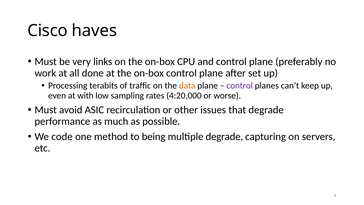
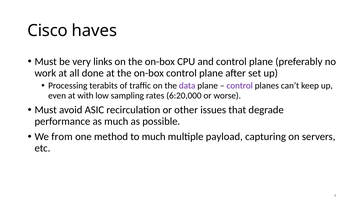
data colour: orange -> purple
4:20,000: 4:20,000 -> 6:20,000
code: code -> from
to being: being -> much
multiple degrade: degrade -> payload
